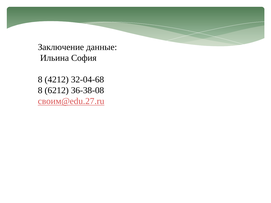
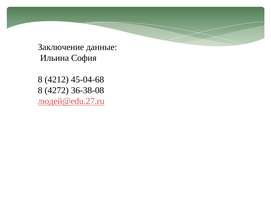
32-04-68: 32-04-68 -> 45-04-68
6212: 6212 -> 4272
своим@edu.27.ru: своим@edu.27.ru -> людей@edu.27.ru
